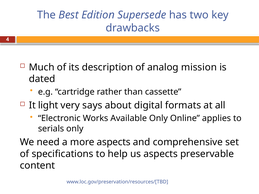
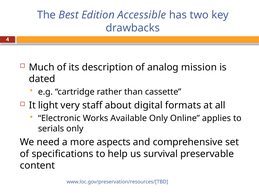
Supersede: Supersede -> Accessible
says: says -> staff
us aspects: aspects -> survival
